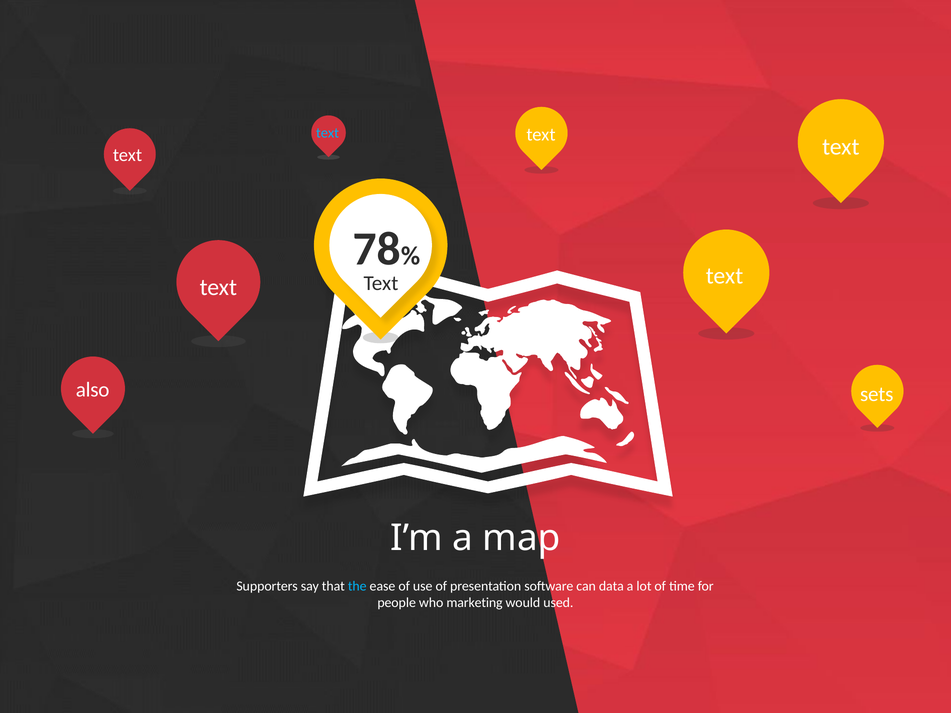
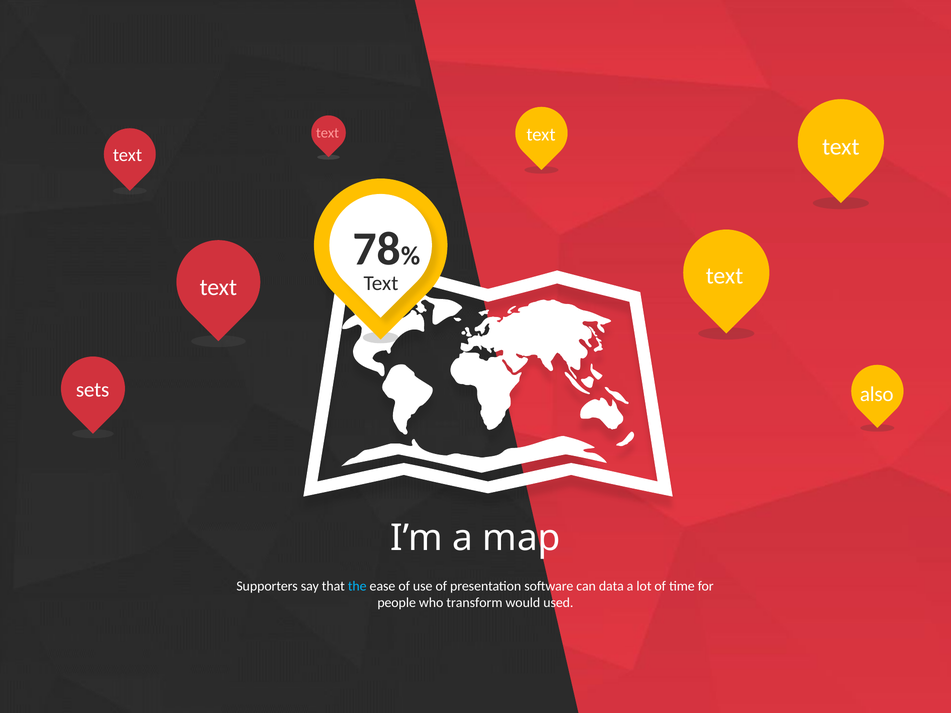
text at (327, 133) colour: light blue -> pink
also: also -> sets
sets: sets -> also
marketing: marketing -> transform
